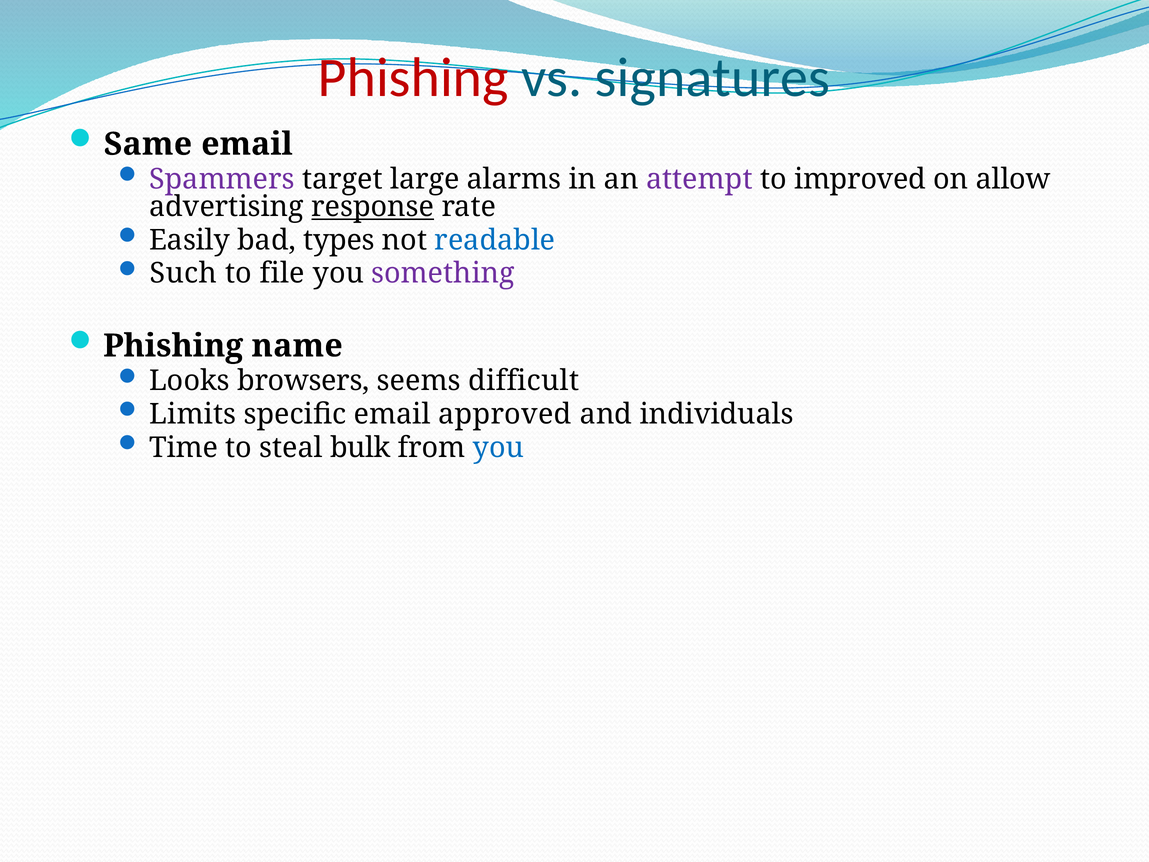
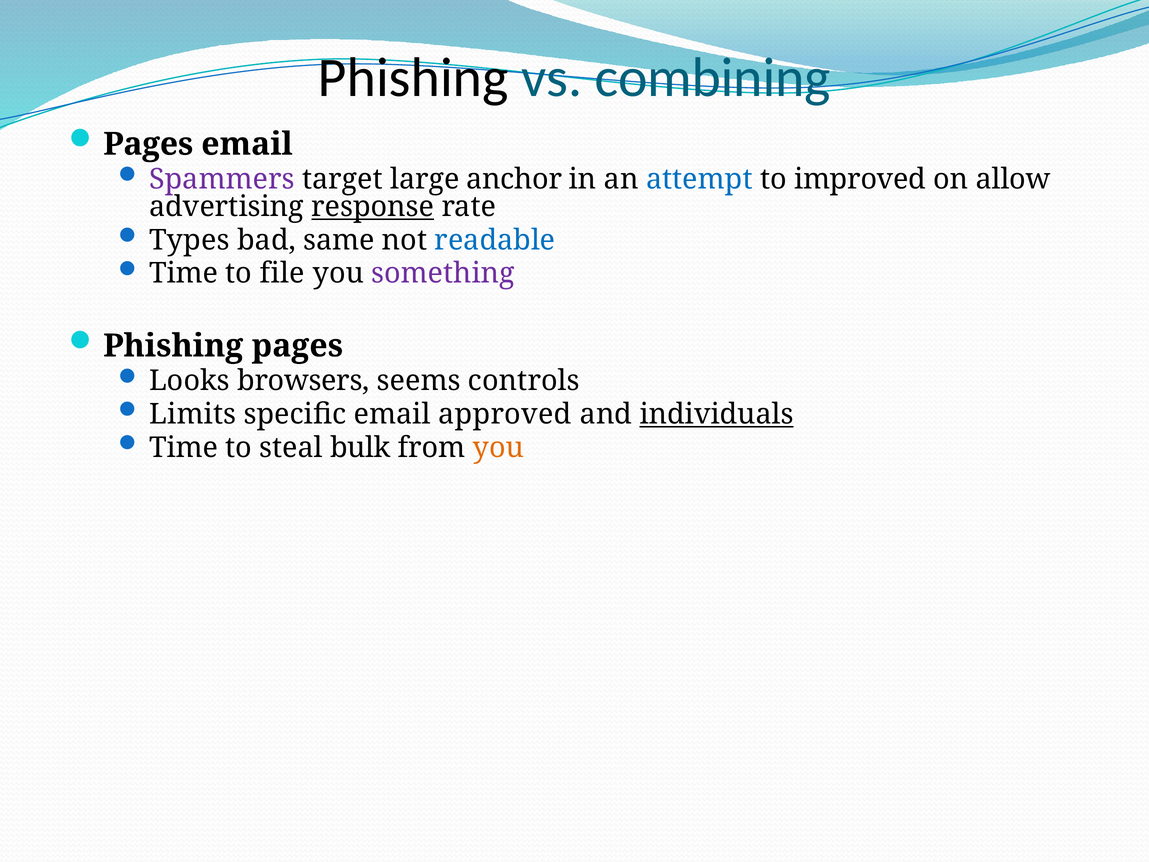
Phishing at (413, 78) colour: red -> black
signatures: signatures -> combining
Same at (148, 144): Same -> Pages
alarms: alarms -> anchor
attempt colour: purple -> blue
Easily: Easily -> Types
types: types -> same
Such at (183, 273): Such -> Time
Phishing name: name -> pages
difficult: difficult -> controls
individuals underline: none -> present
you at (498, 447) colour: blue -> orange
